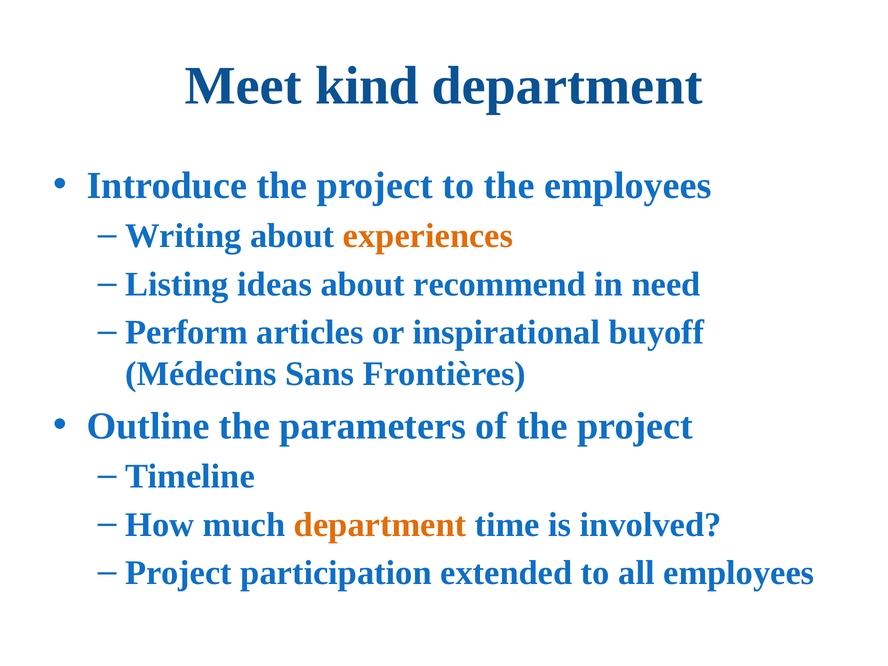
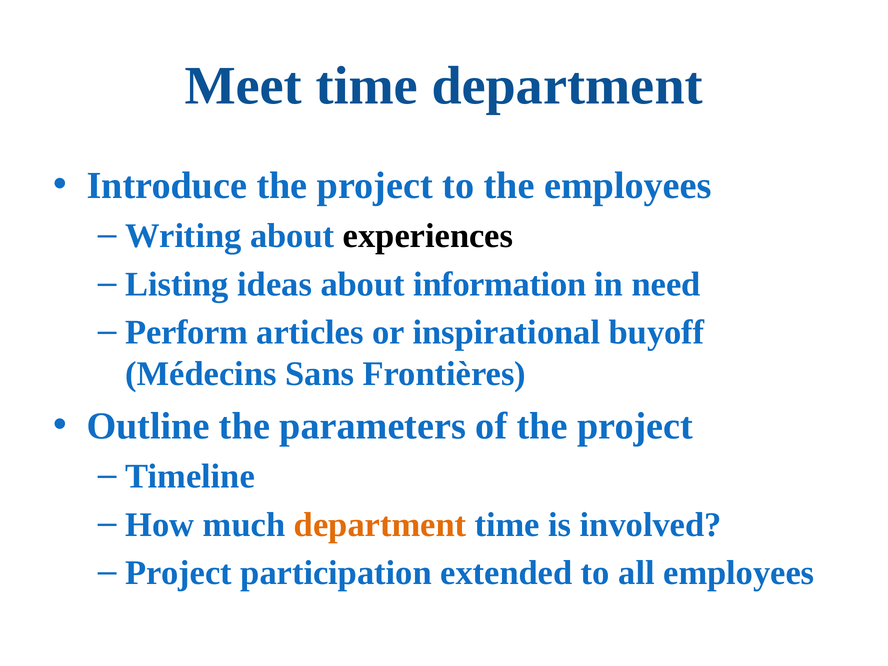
Meet kind: kind -> time
experiences colour: orange -> black
recommend: recommend -> information
